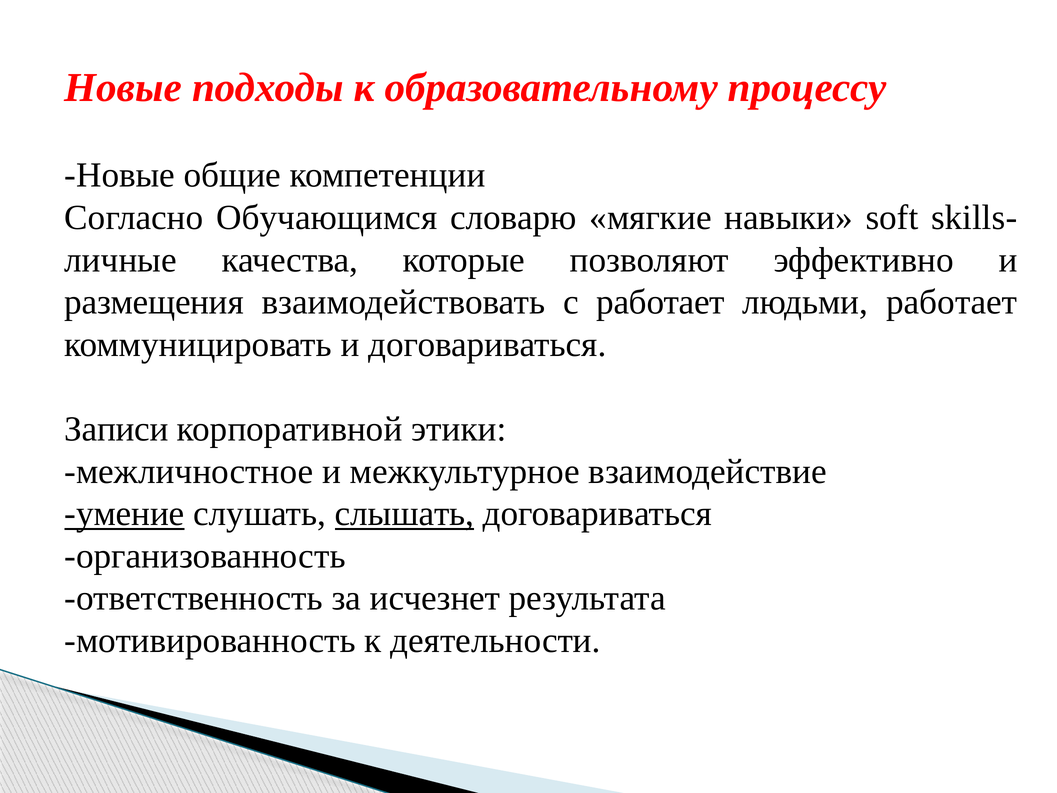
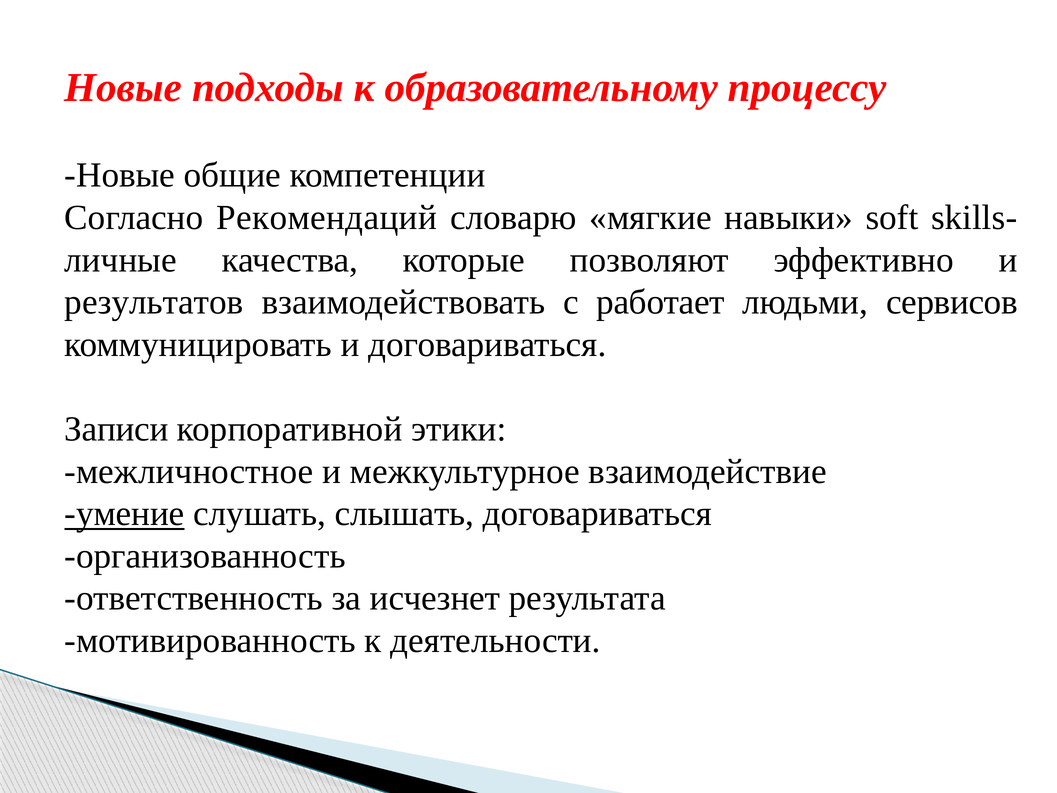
Обучающимся: Обучающимся -> Рекомендаций
размещения: размещения -> результатов
людьми работает: работает -> сервисов
слышать underline: present -> none
